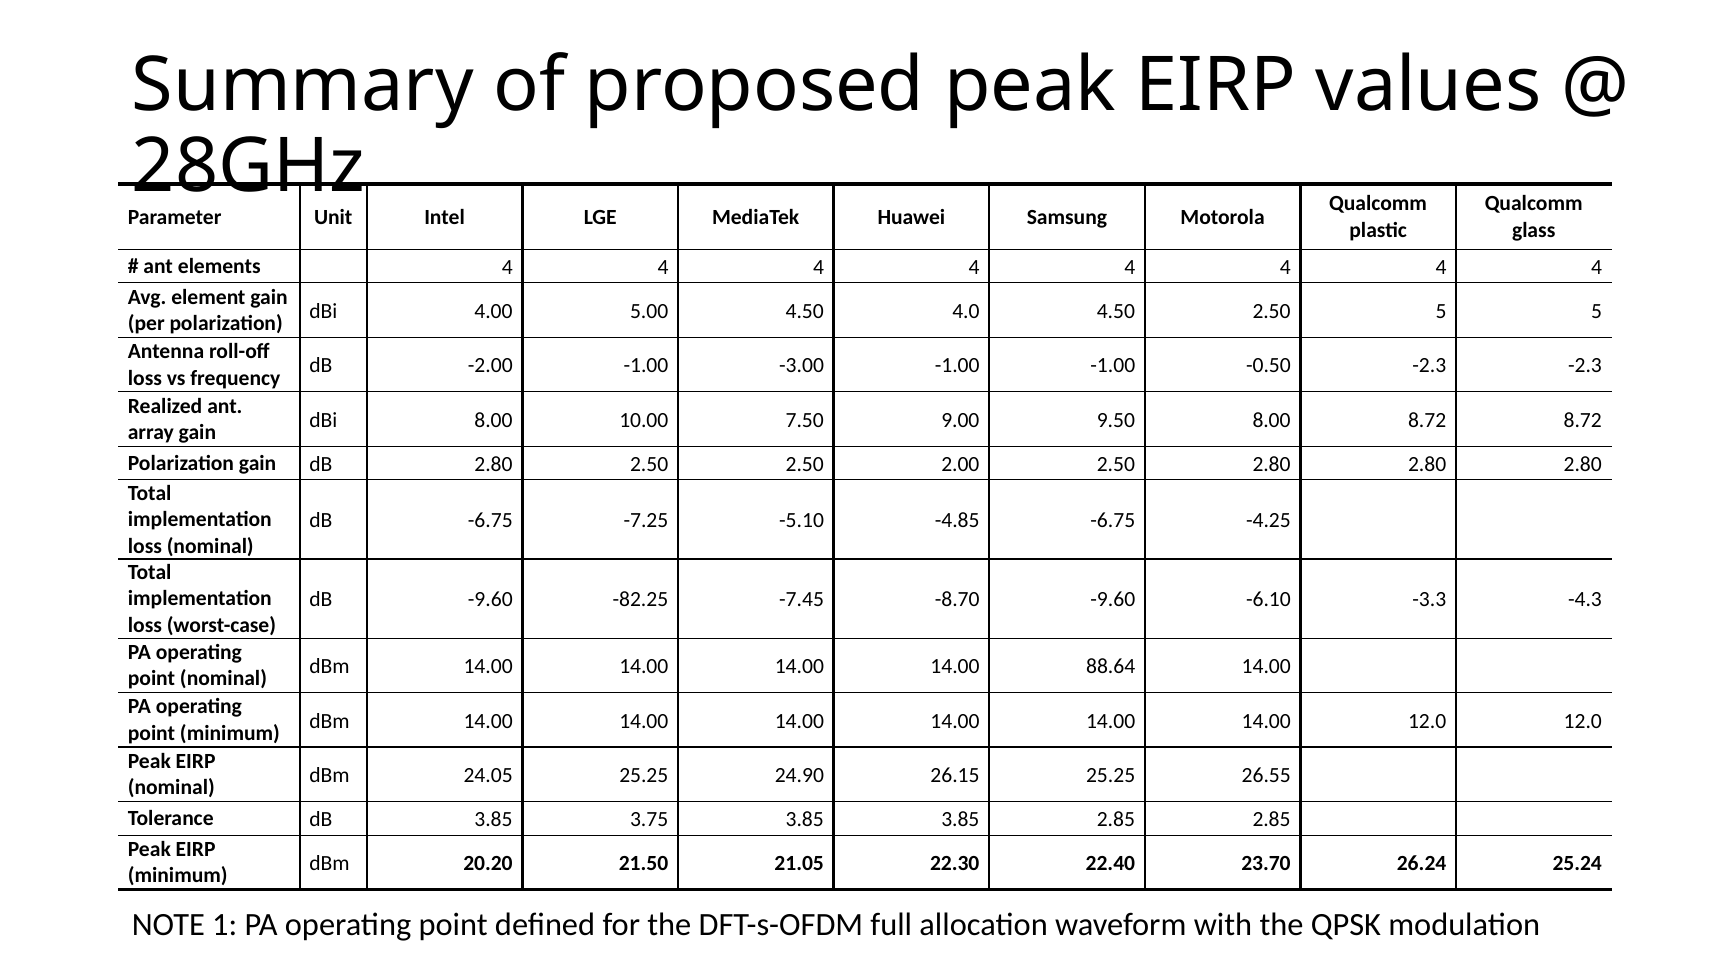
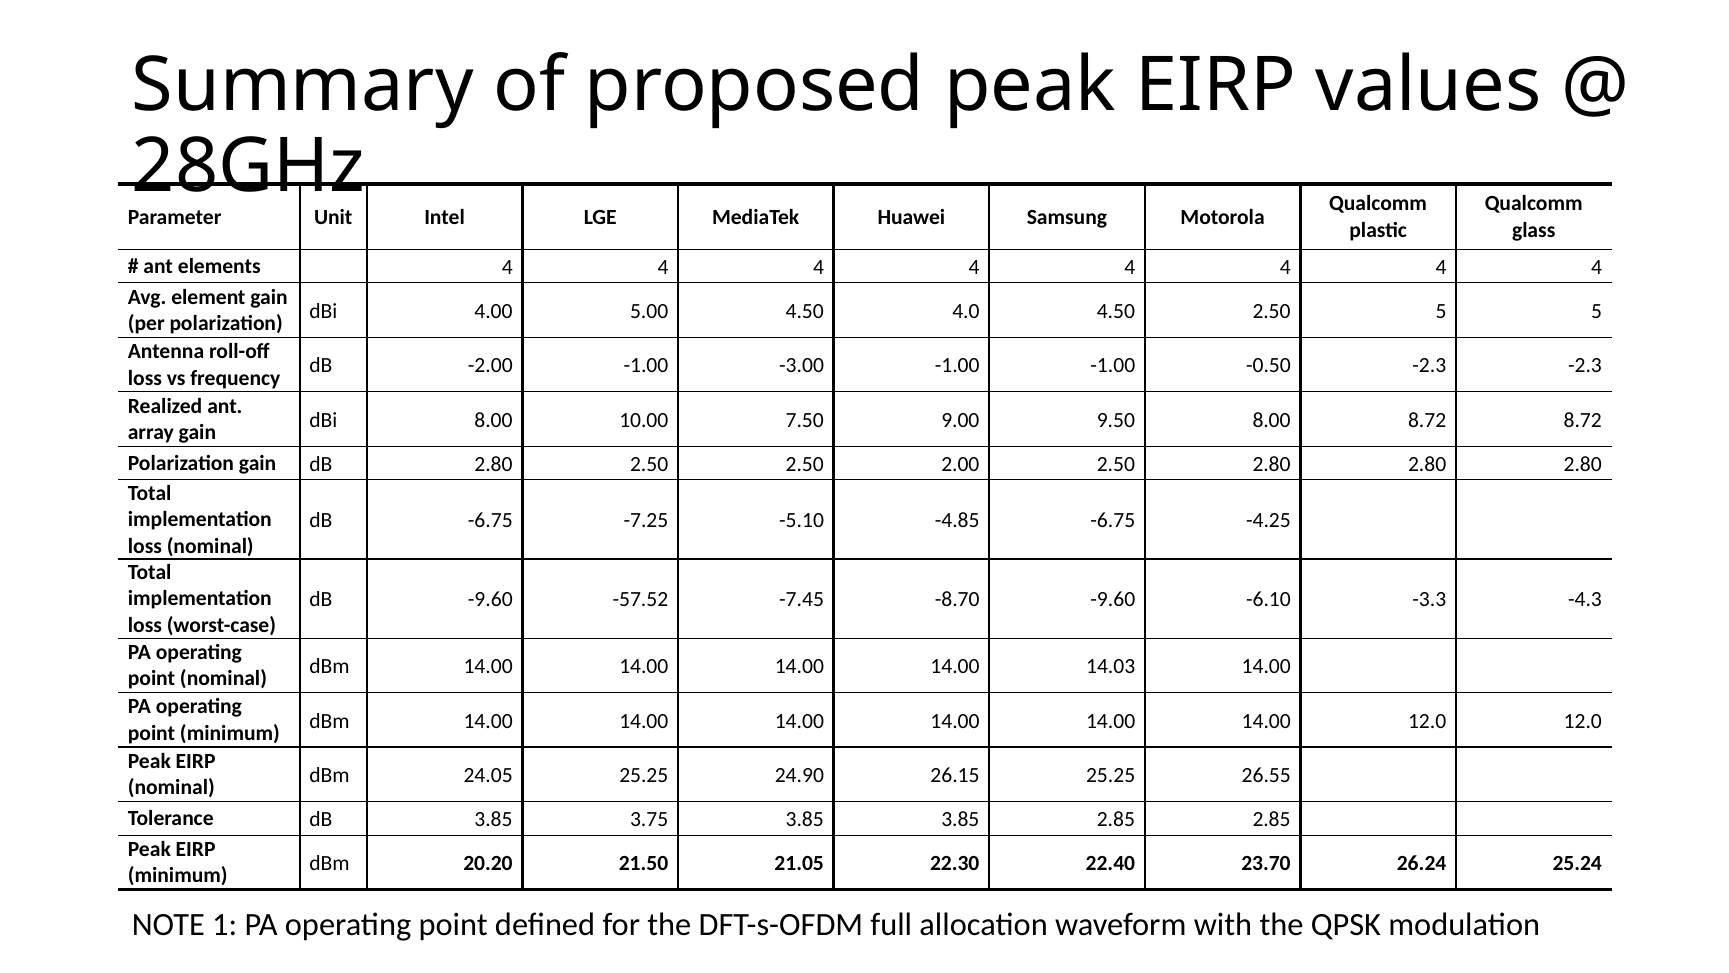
-82.25: -82.25 -> -57.52
88.64: 88.64 -> 14.03
